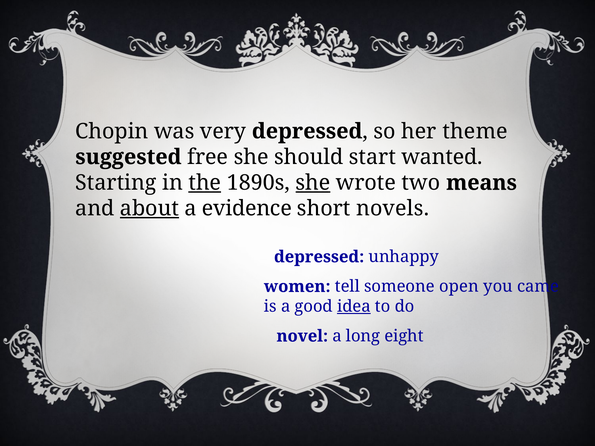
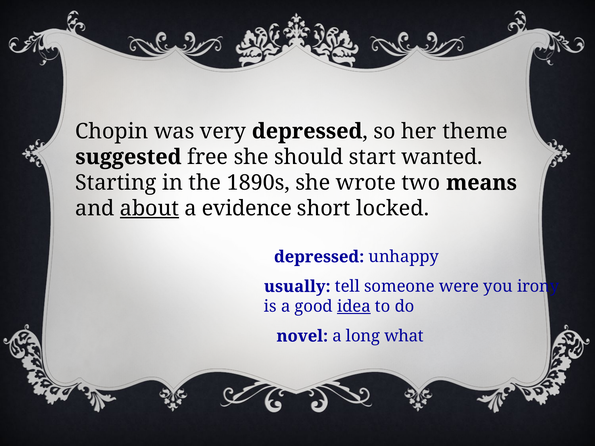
the underline: present -> none
she at (313, 183) underline: present -> none
novels: novels -> locked
women: women -> usually
open: open -> were
came: came -> irony
eight: eight -> what
